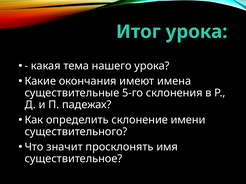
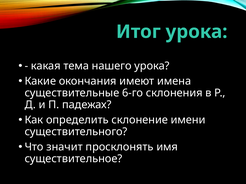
5-го: 5-го -> 6-го
